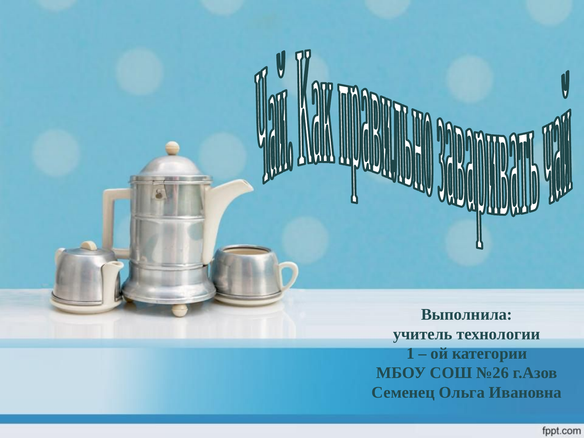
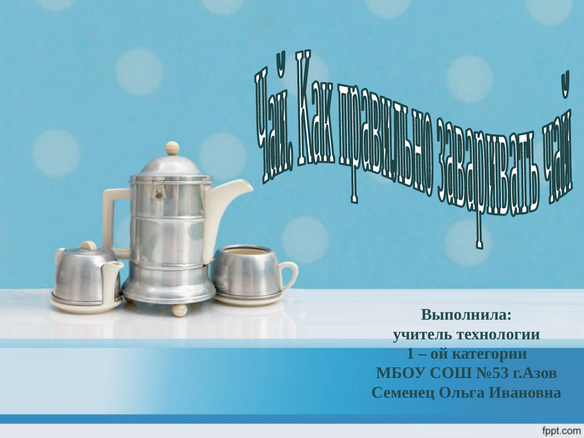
№26: №26 -> №53
